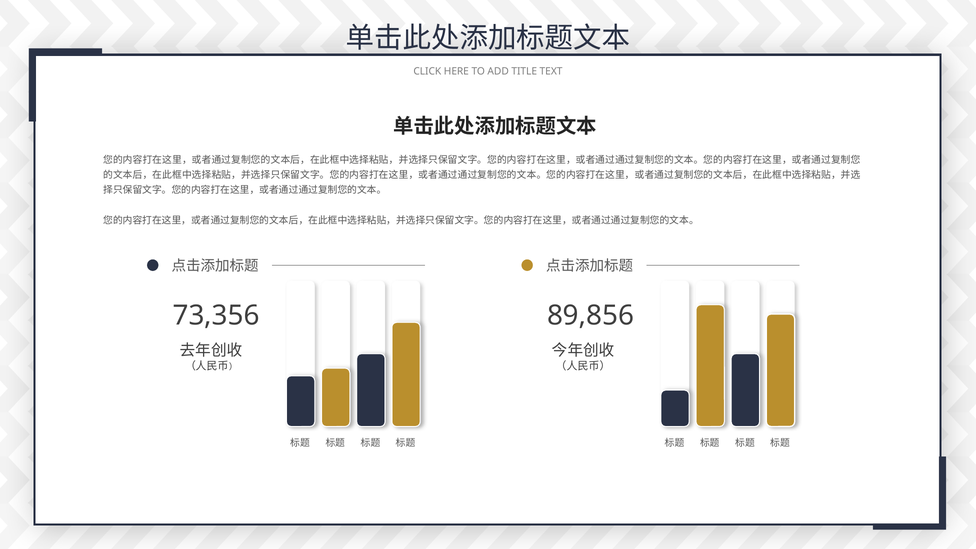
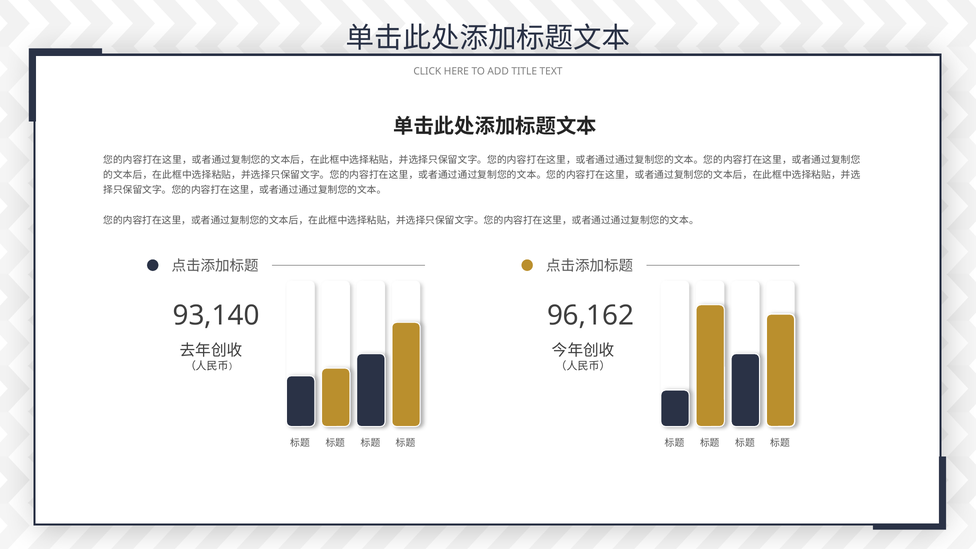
73,356: 73,356 -> 93,140
89,856: 89,856 -> 96,162
